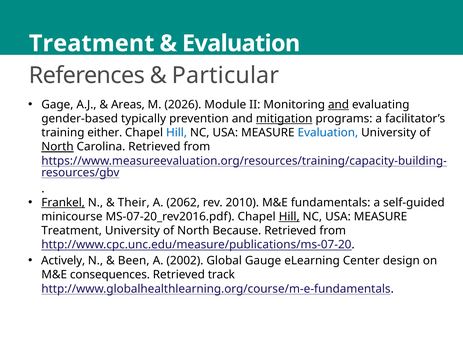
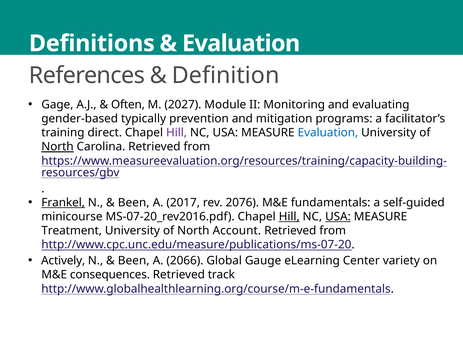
Treatment at (92, 43): Treatment -> Definitions
Particular: Particular -> Definition
Areas: Areas -> Often
2026: 2026 -> 2027
and at (339, 105) underline: present -> none
mitigation underline: present -> none
either: either -> direct
Hill at (177, 133) colour: blue -> purple
Their at (134, 202): Their -> Been
2062: 2062 -> 2017
2010: 2010 -> 2076
USA at (338, 217) underline: none -> present
Because: Because -> Account
2002: 2002 -> 2066
design: design -> variety
